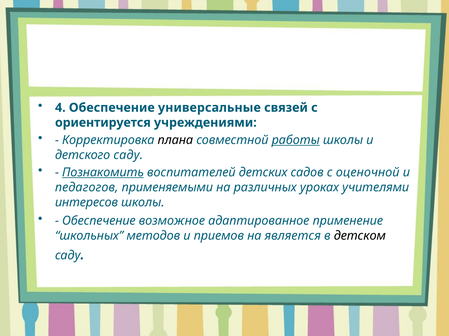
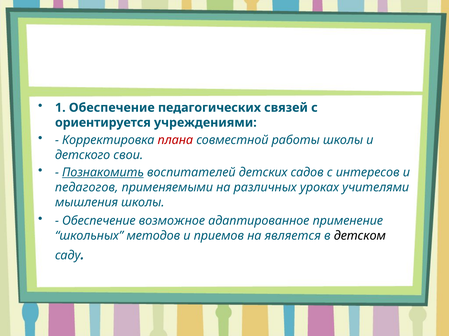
4: 4 -> 1
универсальные: универсальные -> педагогических
плана colour: black -> red
работы underline: present -> none
детского саду: саду -> свои
оценочной: оценочной -> интересов
интересов: интересов -> мышления
